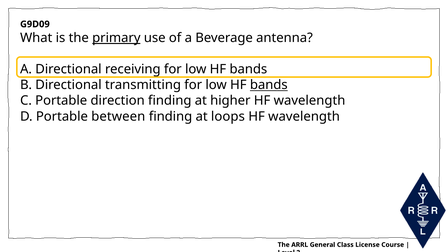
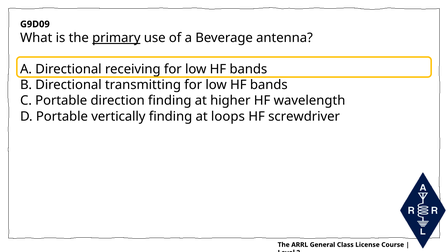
bands at (269, 85) underline: present -> none
between: between -> vertically
wavelength at (304, 116): wavelength -> screwdriver
